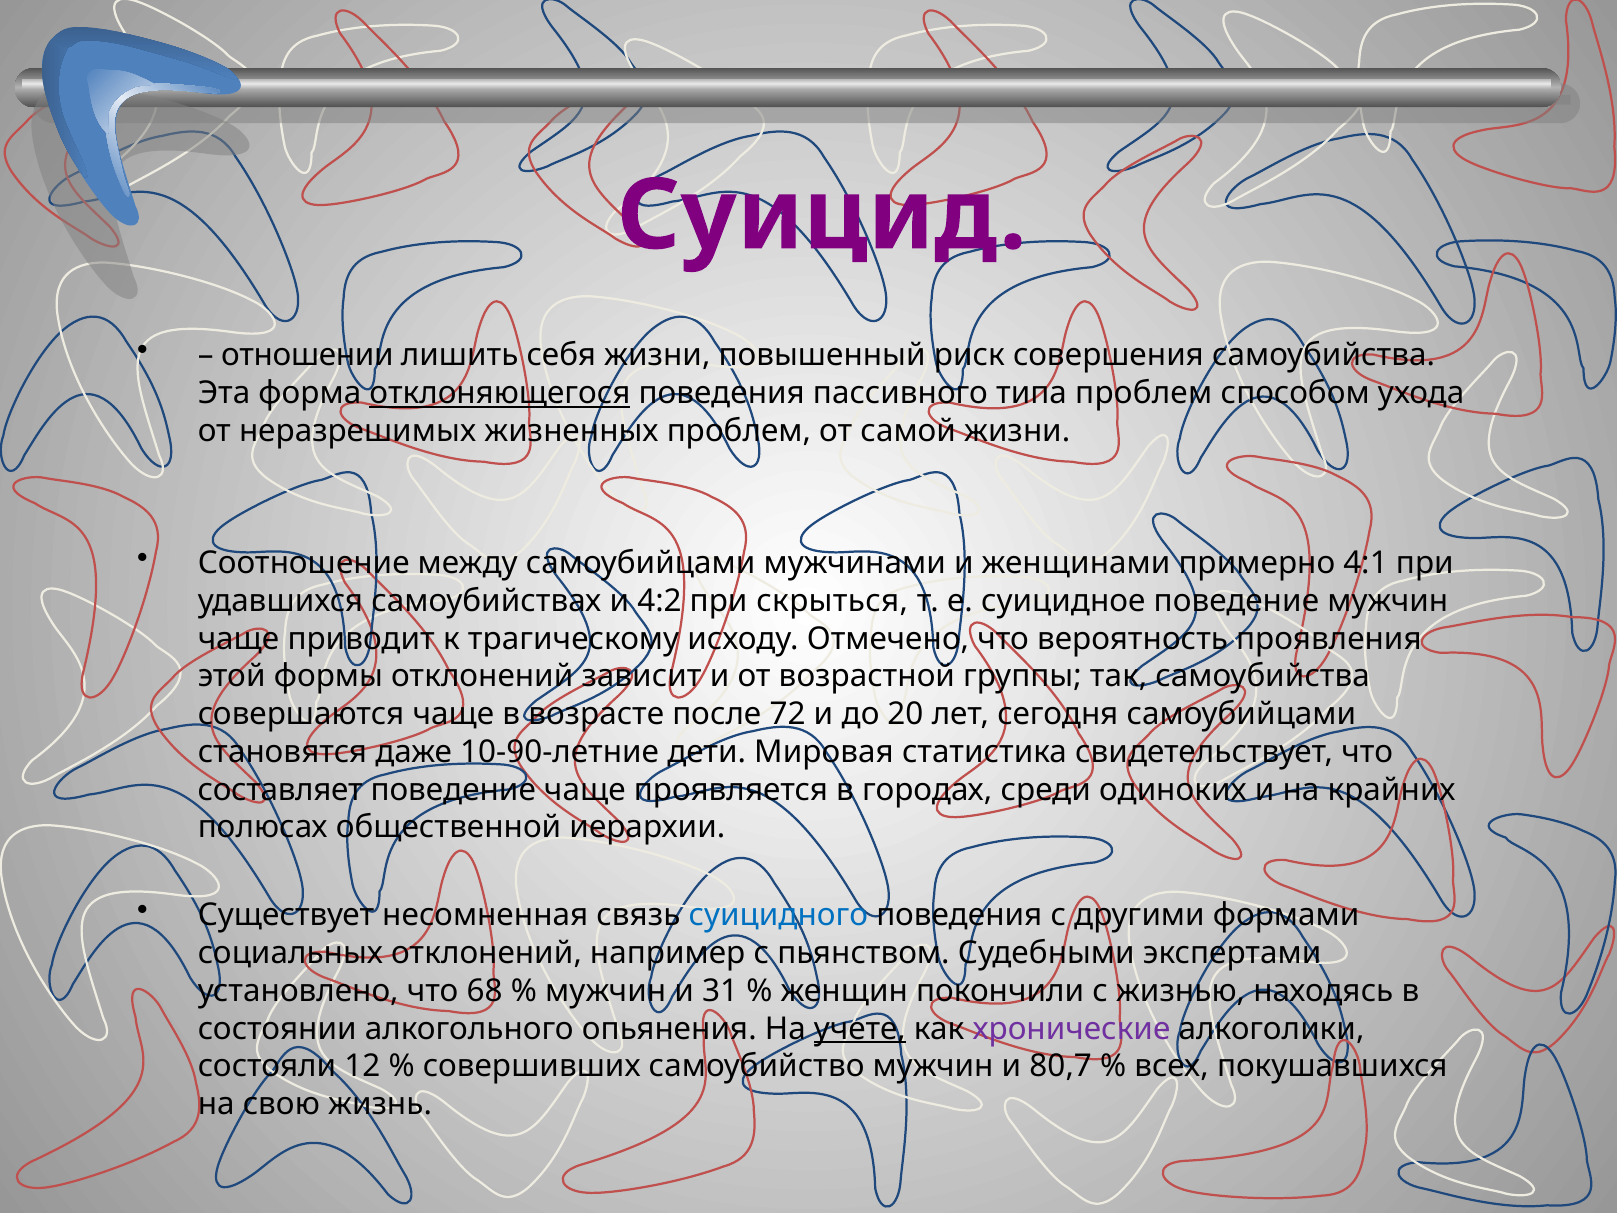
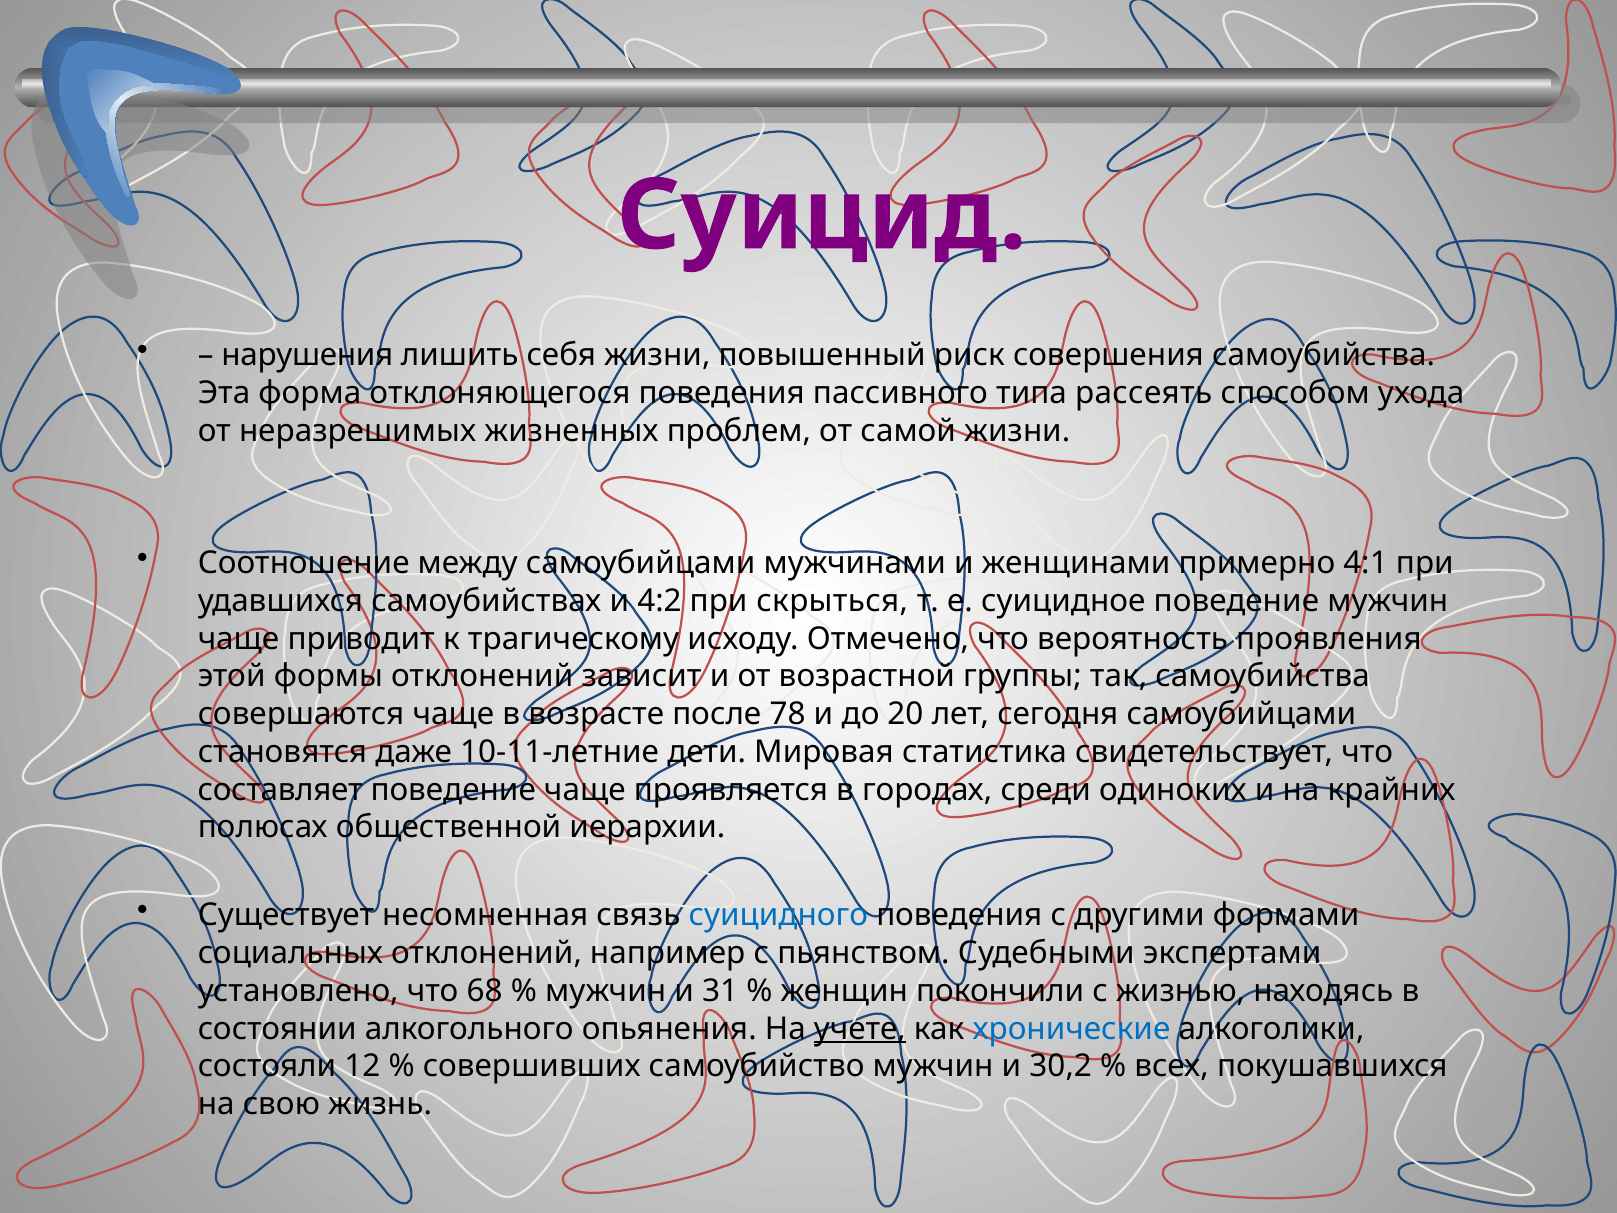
отношении: отношении -> нарушения
отклоняющегося underline: present -> none
типа проблем: проблем -> рассеять
72: 72 -> 78
10-90-летние: 10-90-летние -> 10-11-летние
хронические colour: purple -> blue
80,7: 80,7 -> 30,2
